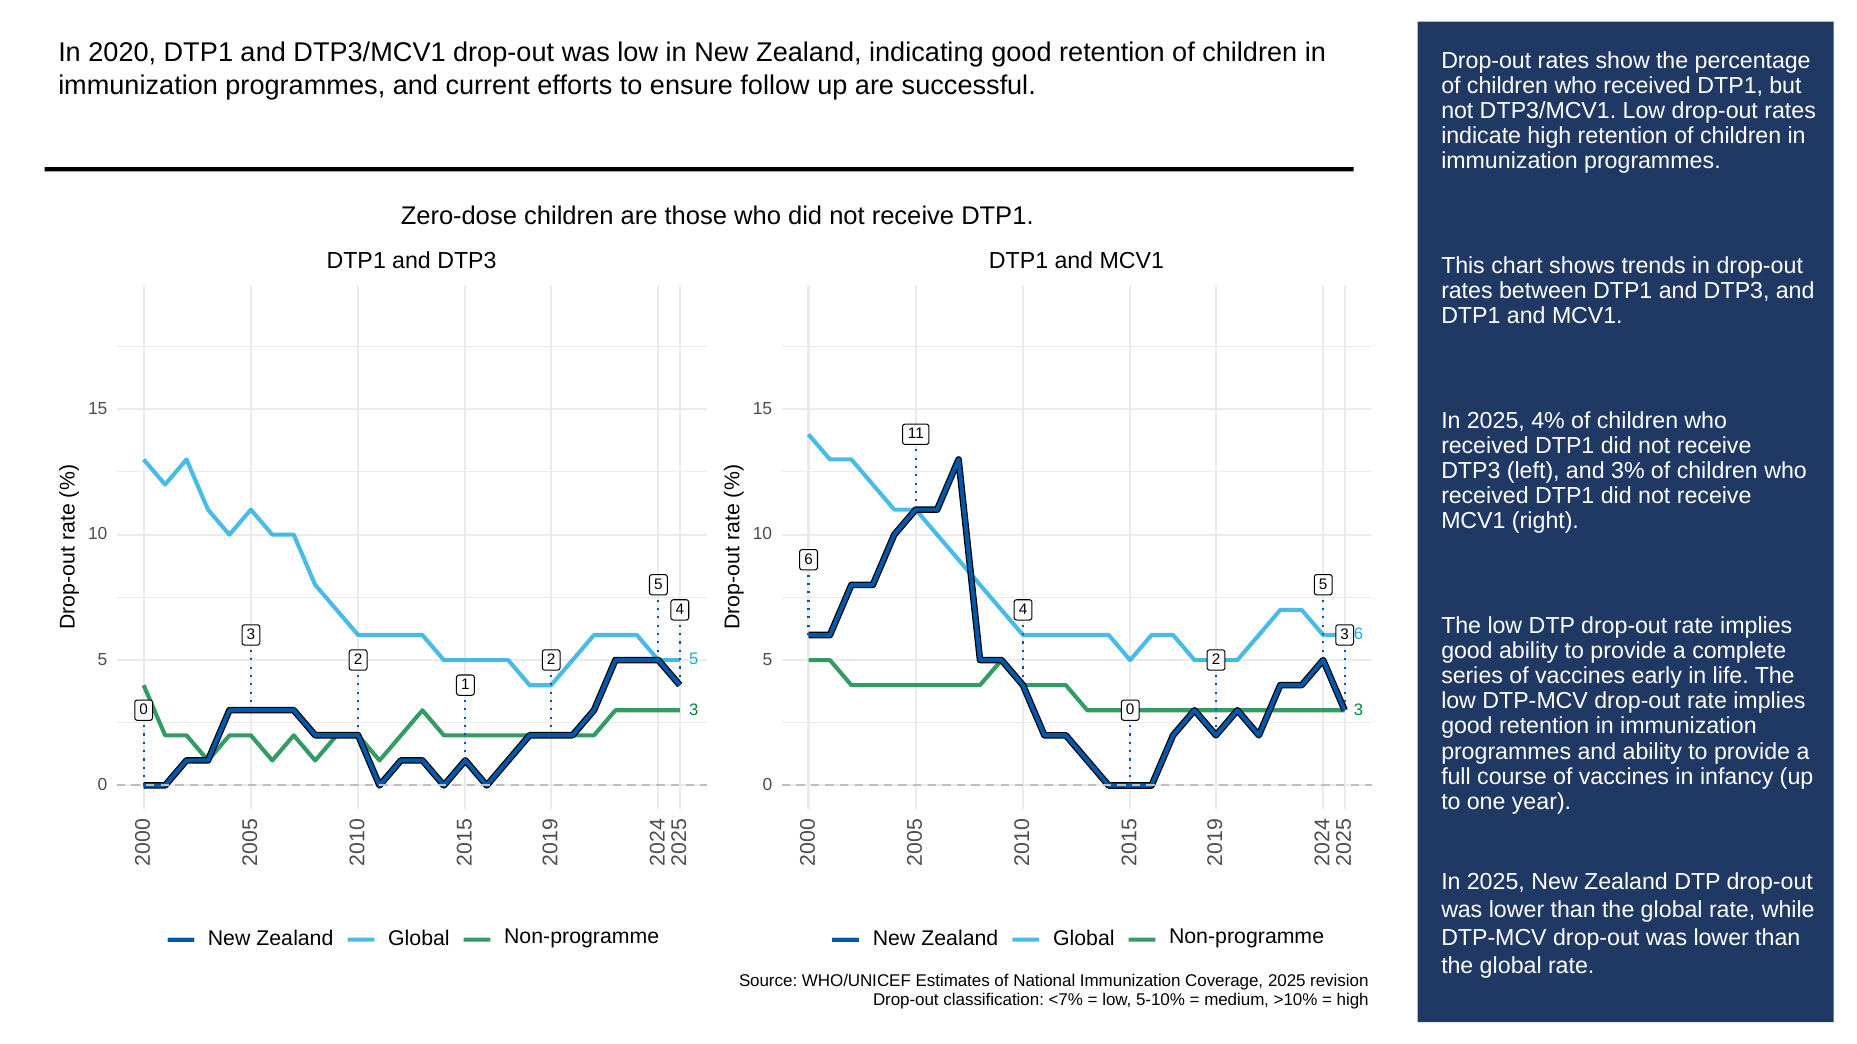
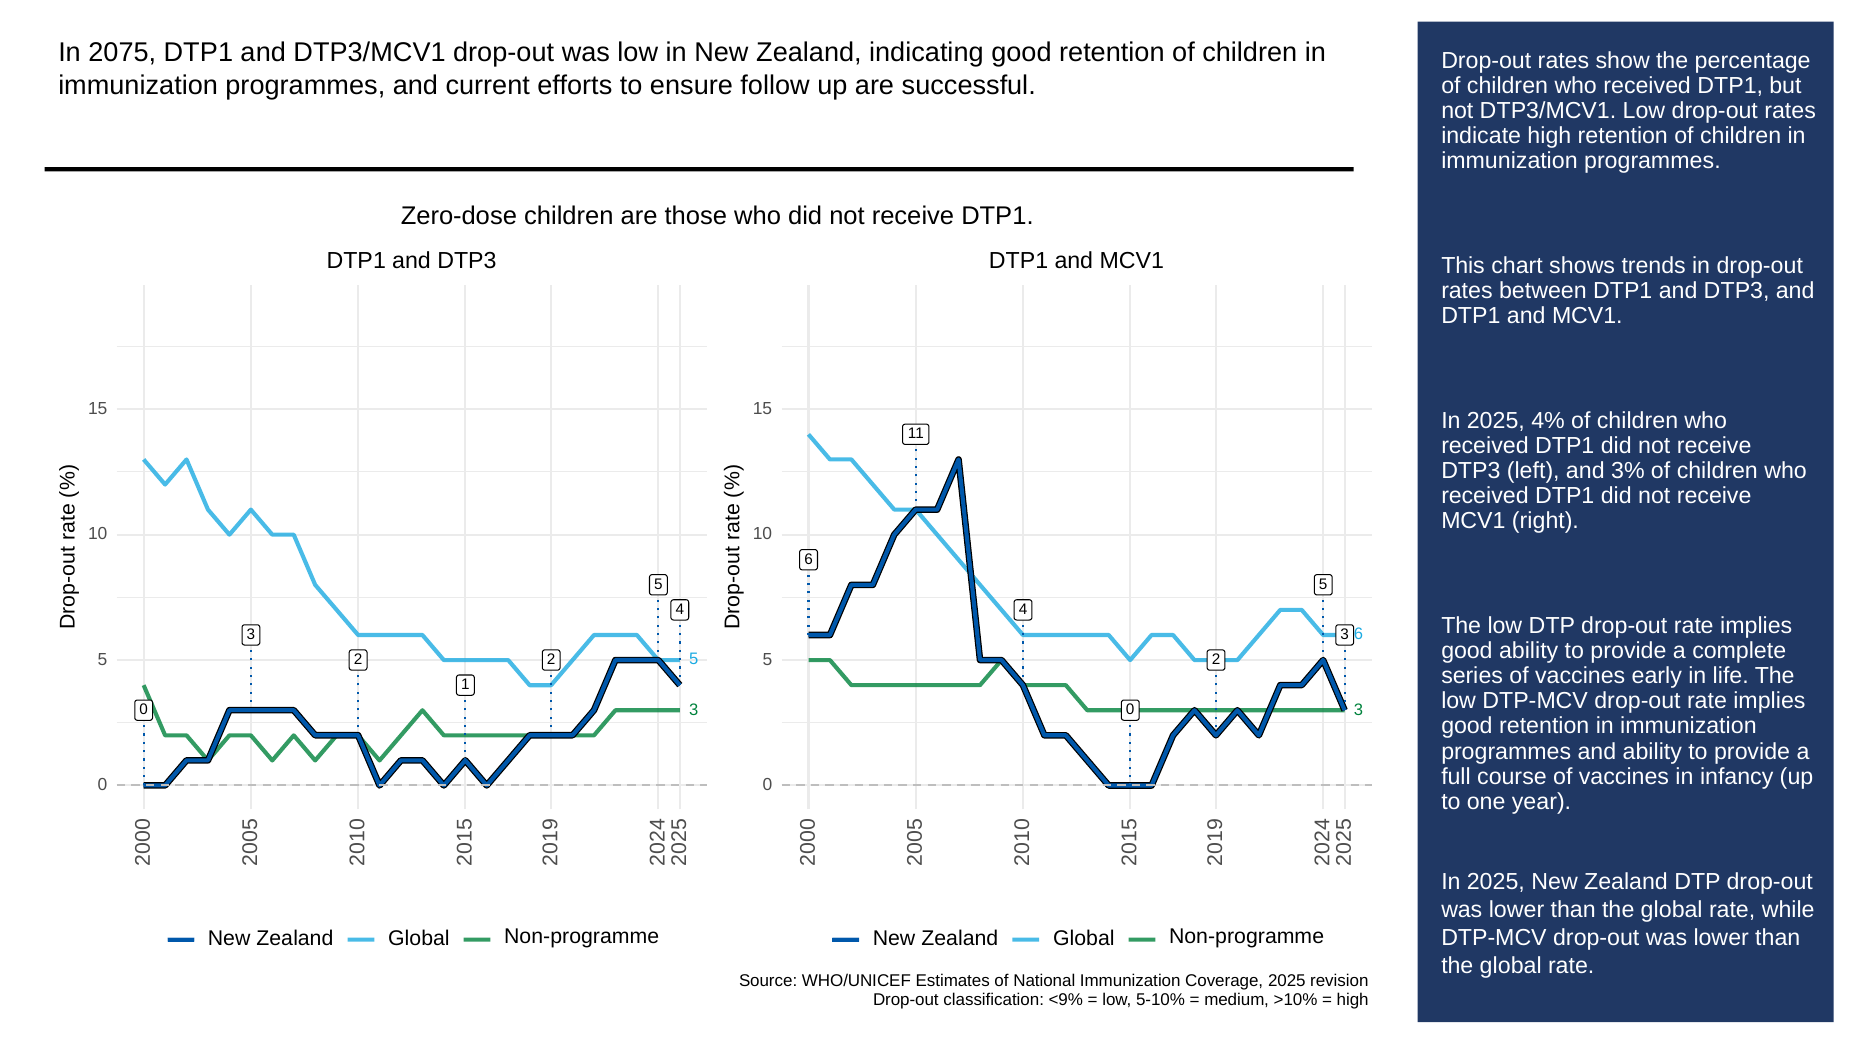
2020: 2020 -> 2075
<7%: <7% -> <9%
